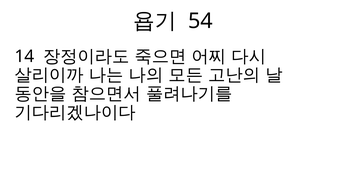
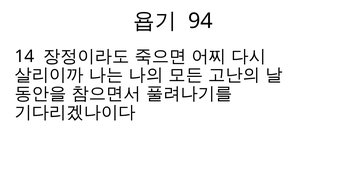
54: 54 -> 94
